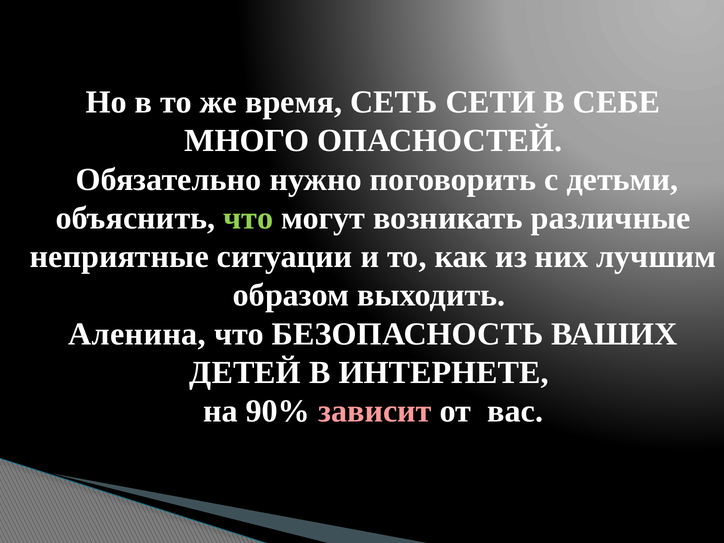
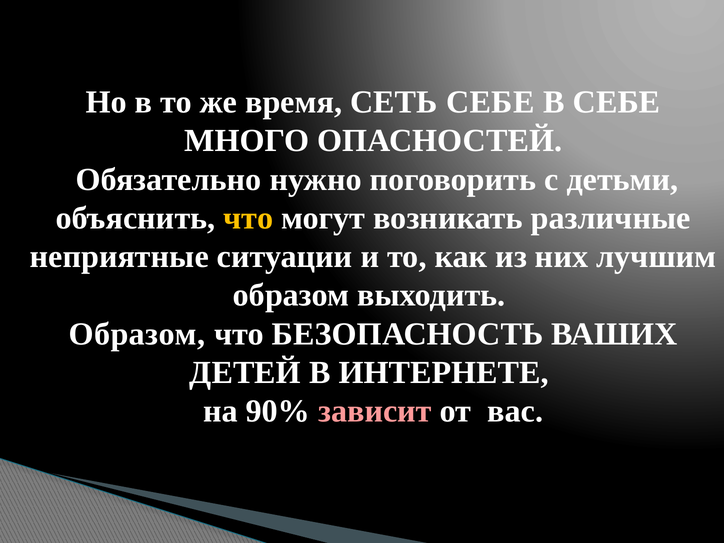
СЕТЬ СЕТИ: СЕТИ -> СЕБЕ
что at (248, 218) colour: light green -> yellow
Аленина at (137, 334): Аленина -> Образом
